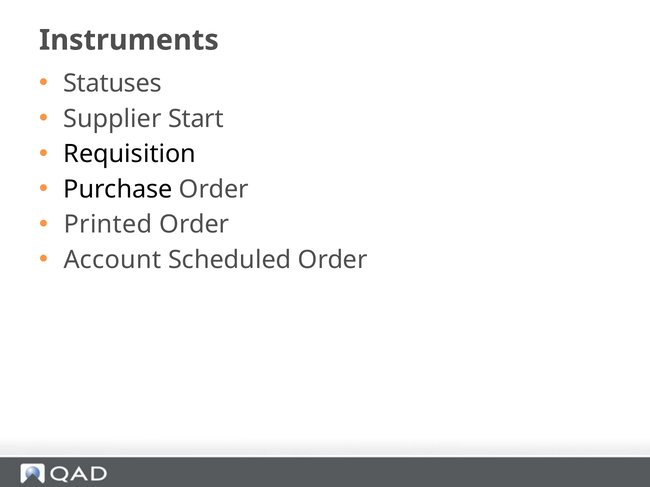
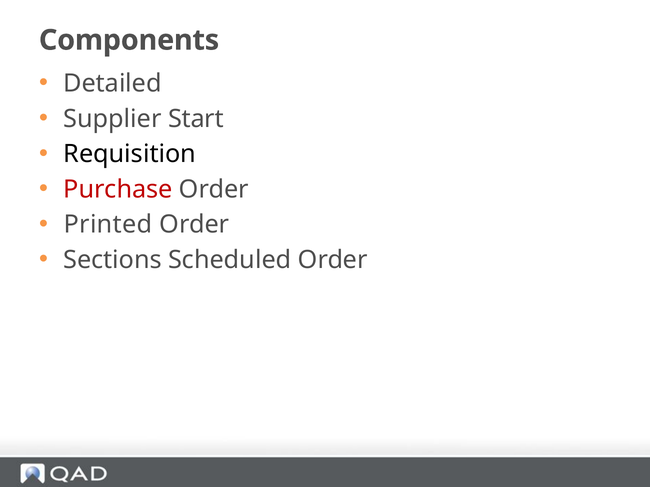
Instruments: Instruments -> Components
Statuses: Statuses -> Detailed
Purchase colour: black -> red
Account: Account -> Sections
